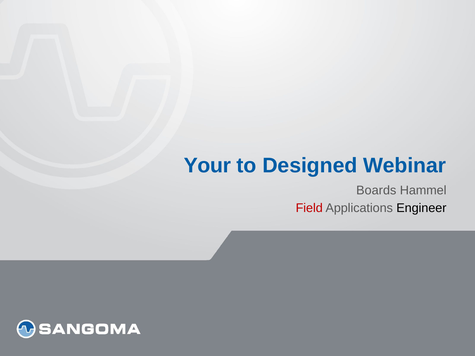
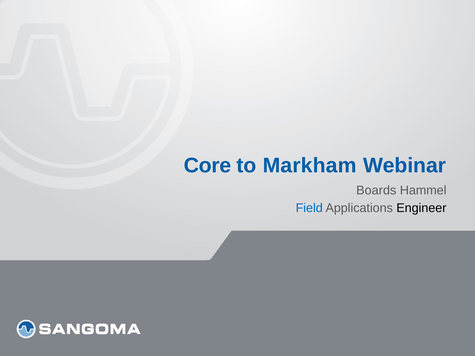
Your: Your -> Core
Designed: Designed -> Markham
Field colour: red -> blue
